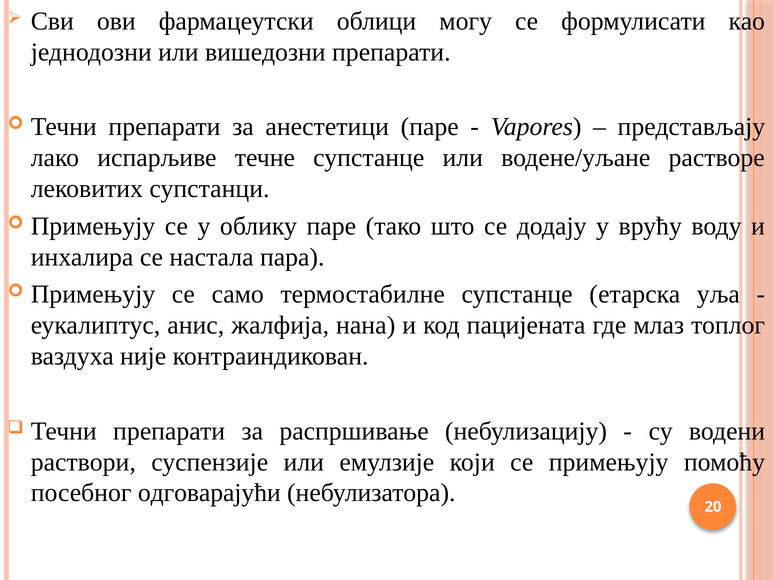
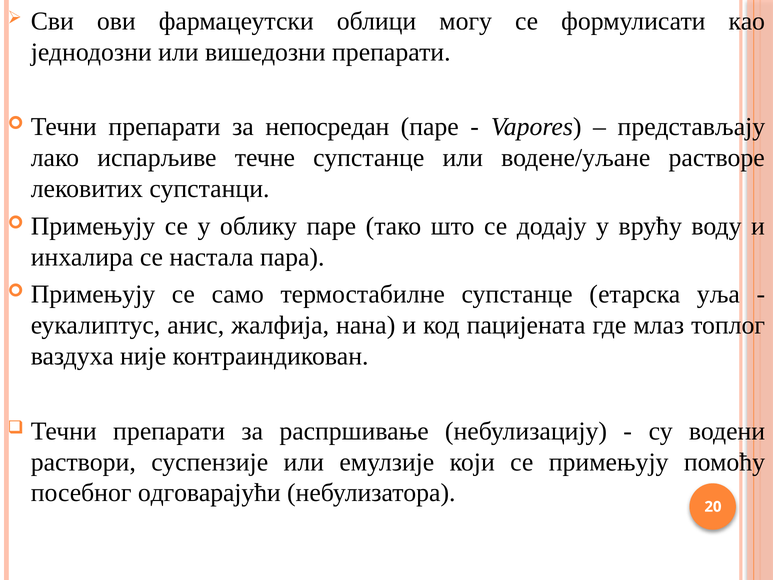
анестетици: анестетици -> непосредан
